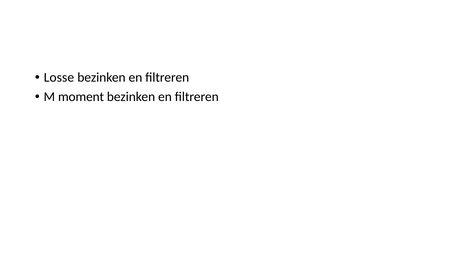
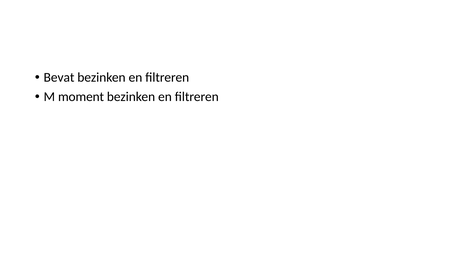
Losse: Losse -> Bevat
